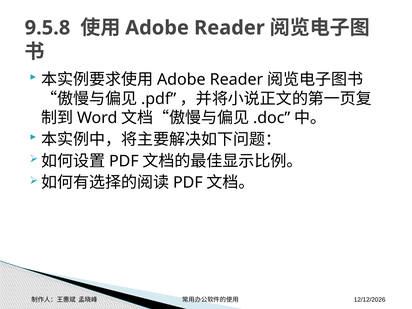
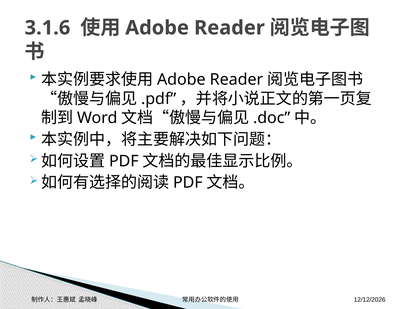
9.5.8: 9.5.8 -> 3.1.6
